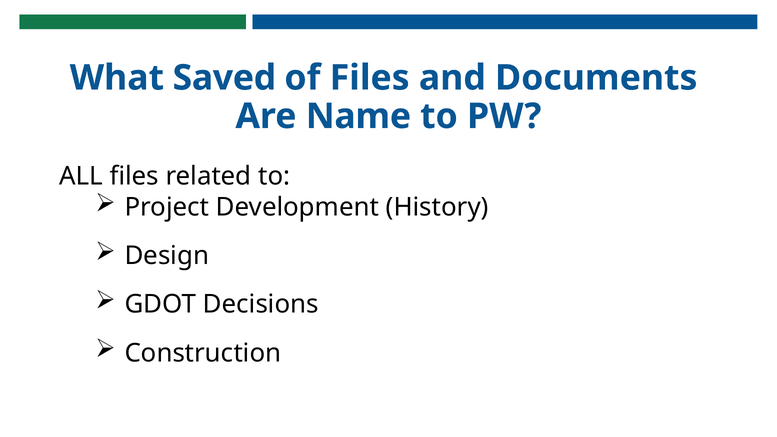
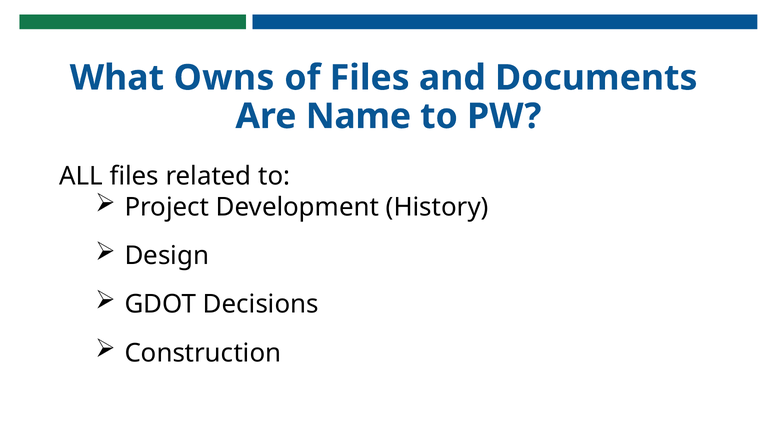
Saved: Saved -> Owns
